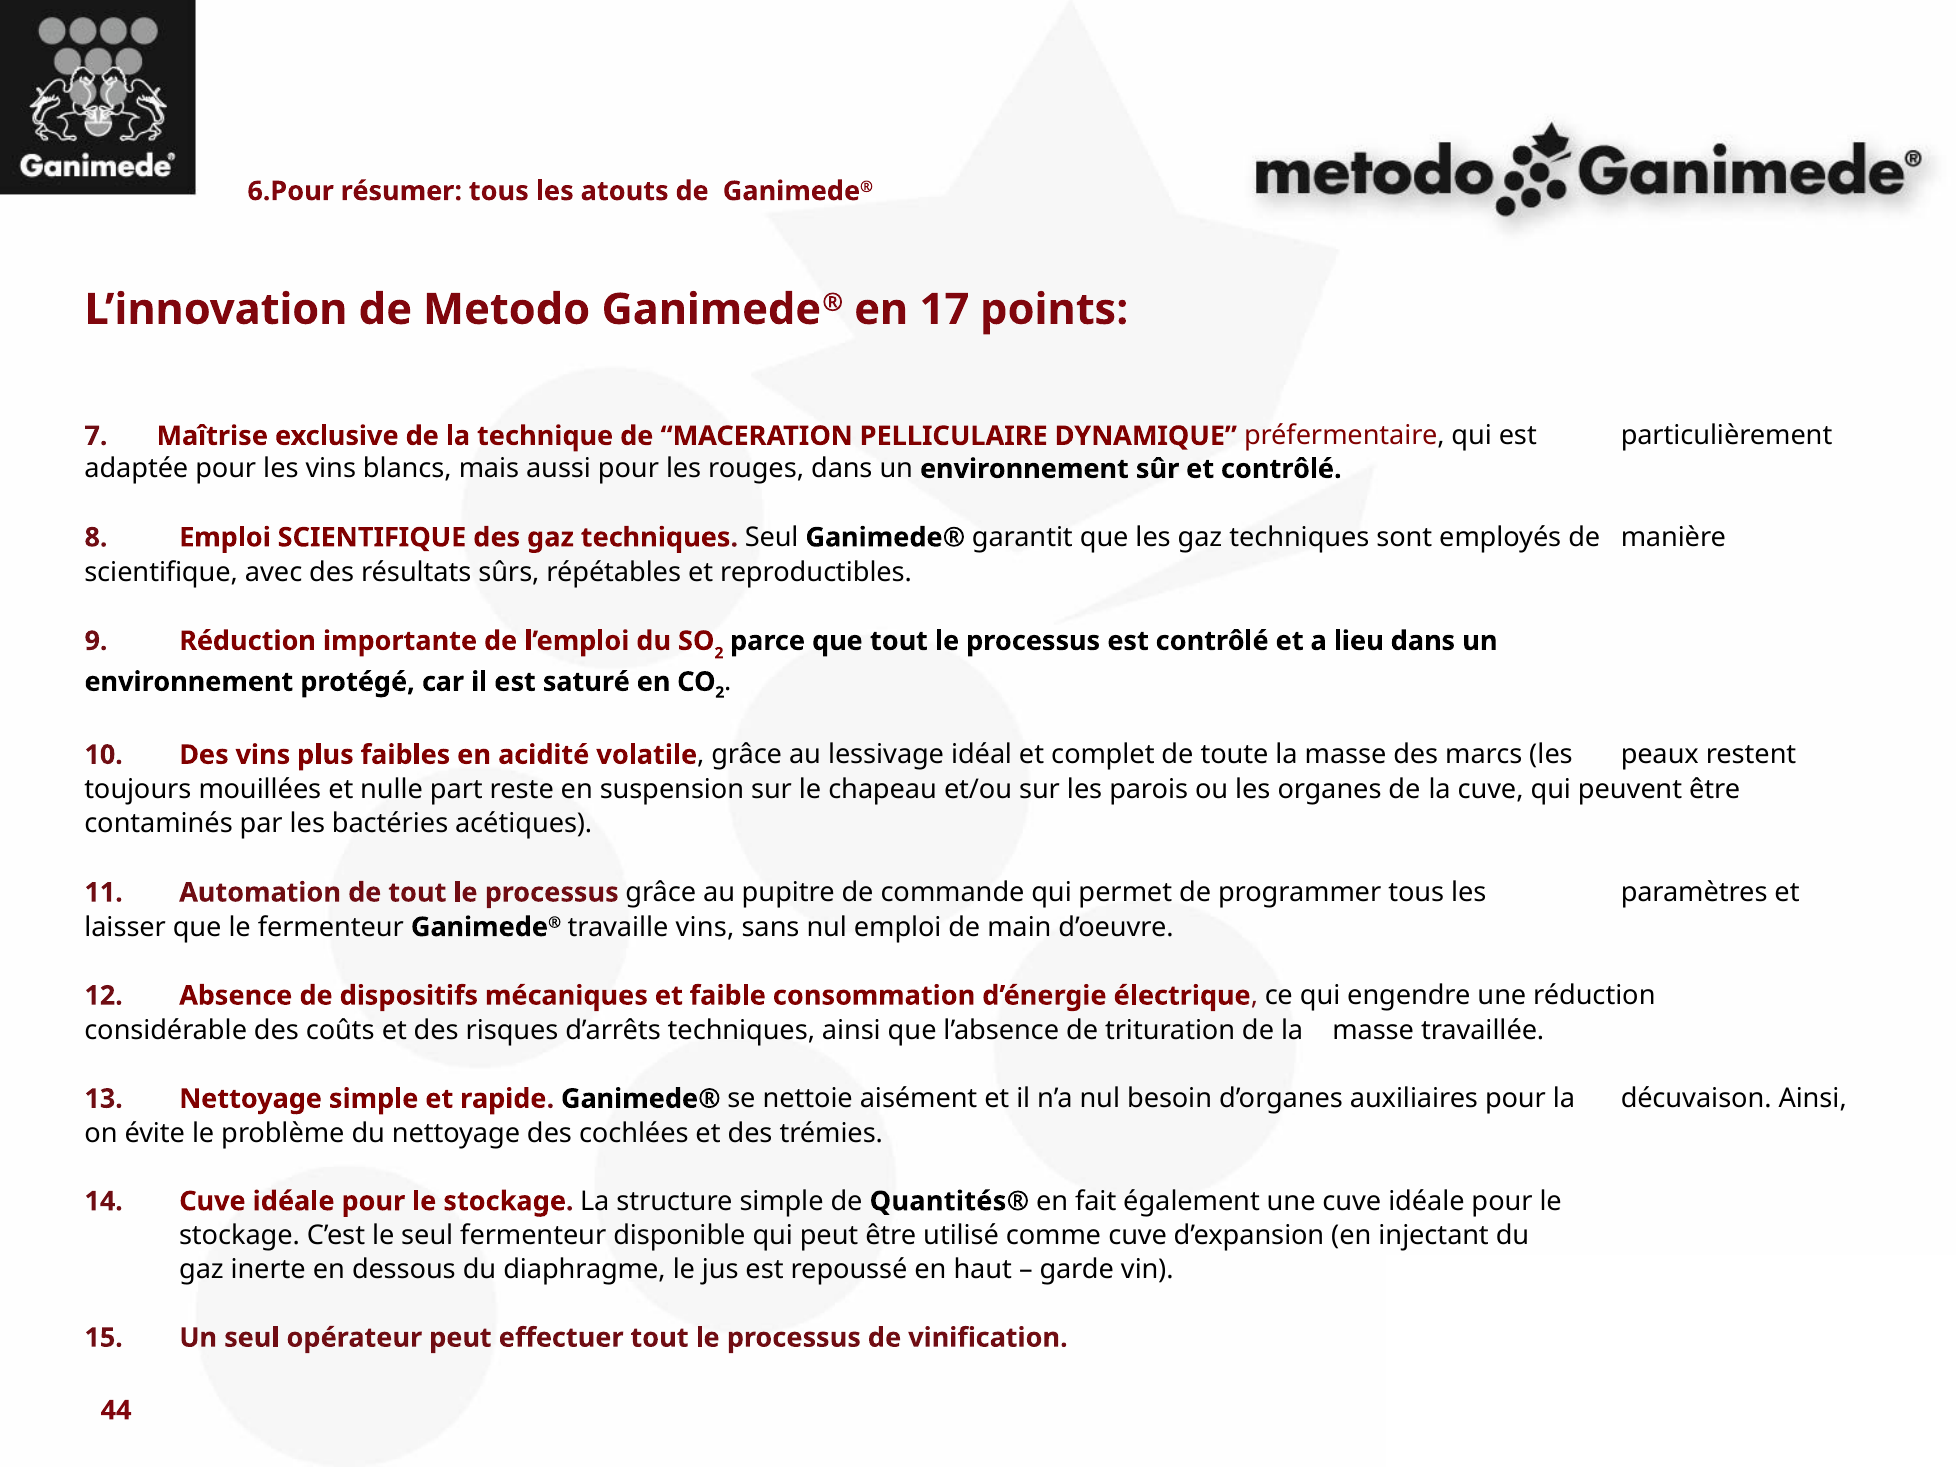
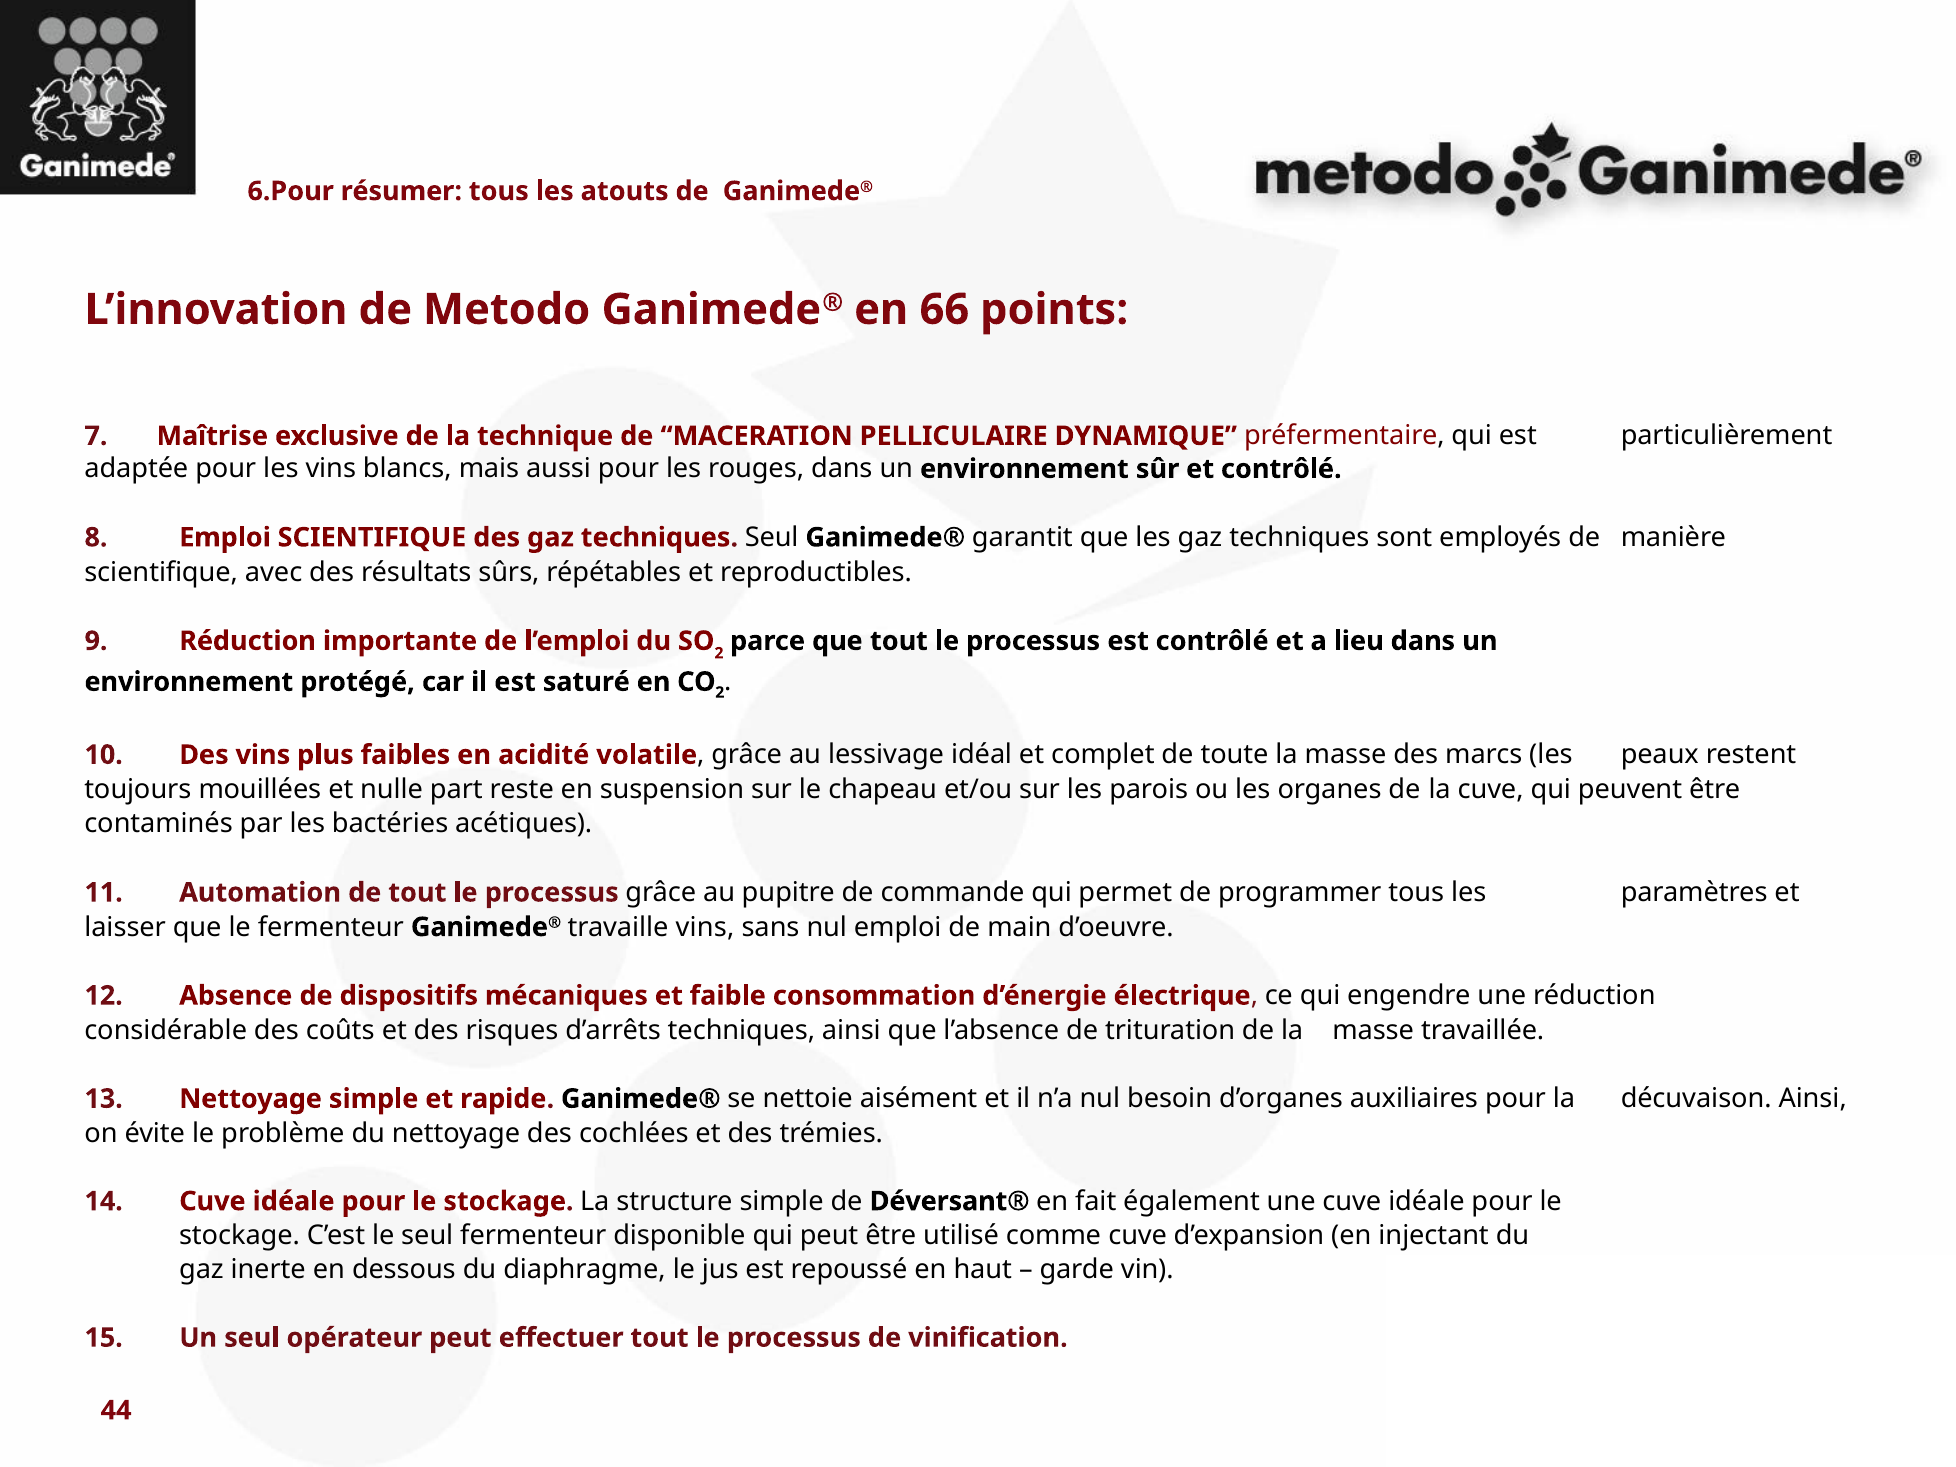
17: 17 -> 66
Quantités®: Quantités® -> Déversant®
